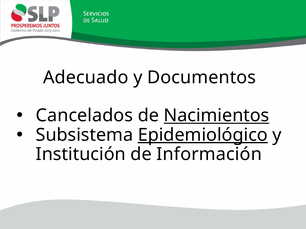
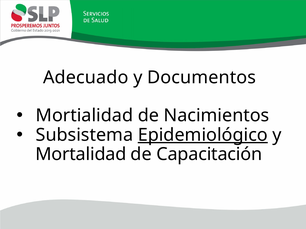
Cancelados: Cancelados -> Mortialidad
Nacimientos underline: present -> none
Institución: Institución -> Mortalidad
Información: Información -> Capacitación
